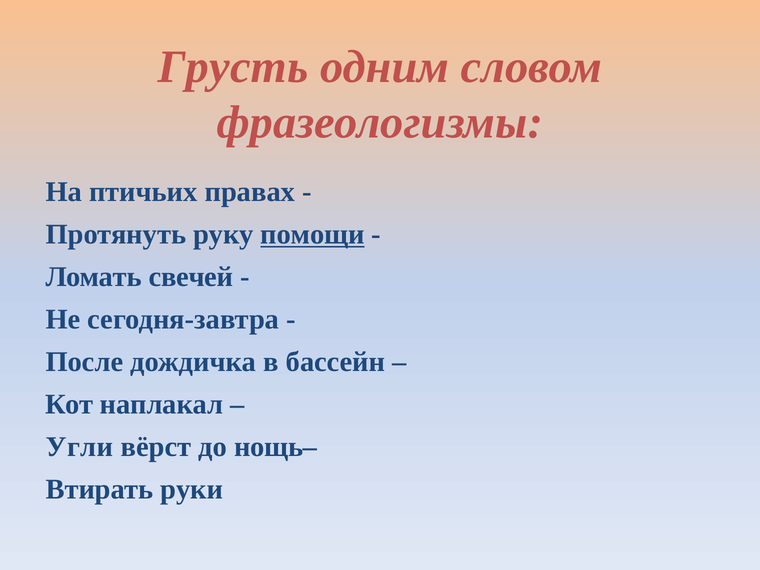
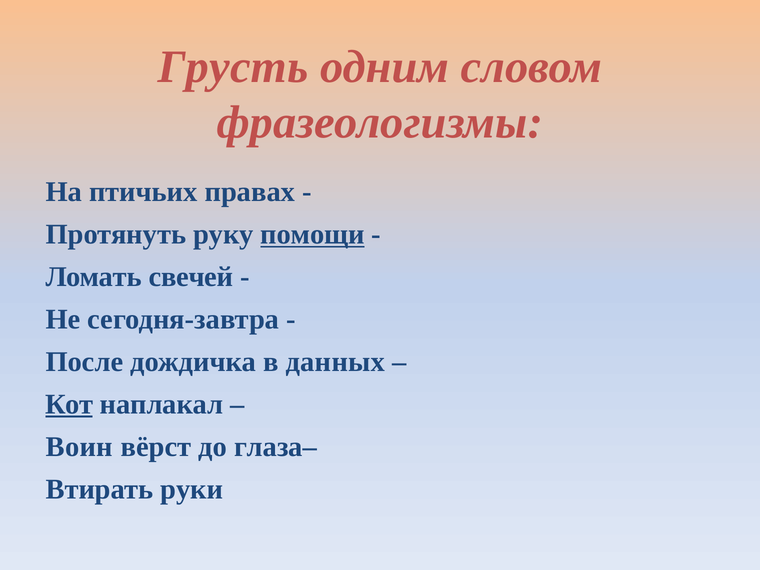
бассейн: бассейн -> данных
Кот underline: none -> present
Угли: Угли -> Воин
нощь–: нощь– -> глаза–
